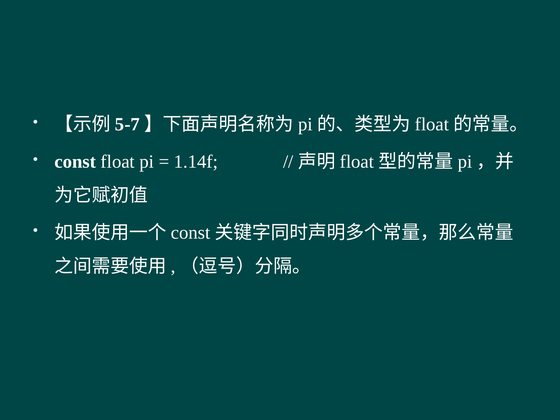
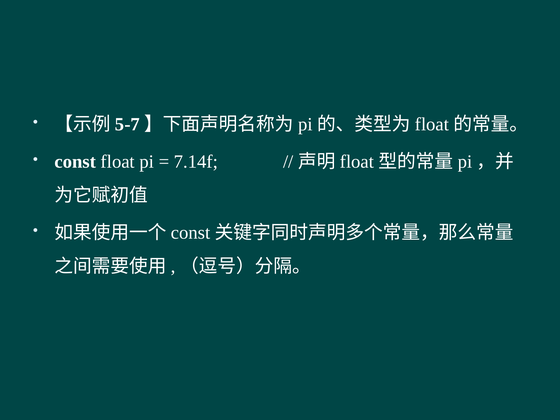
1.14f: 1.14f -> 7.14f
